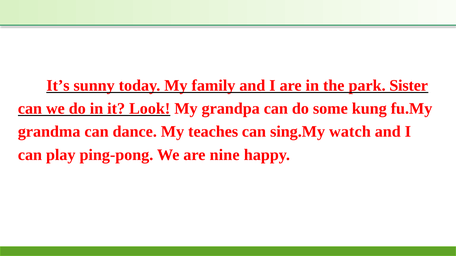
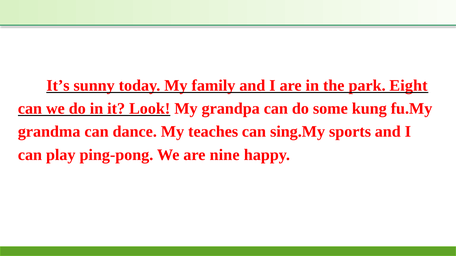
Sister: Sister -> Eight
watch: watch -> sports
